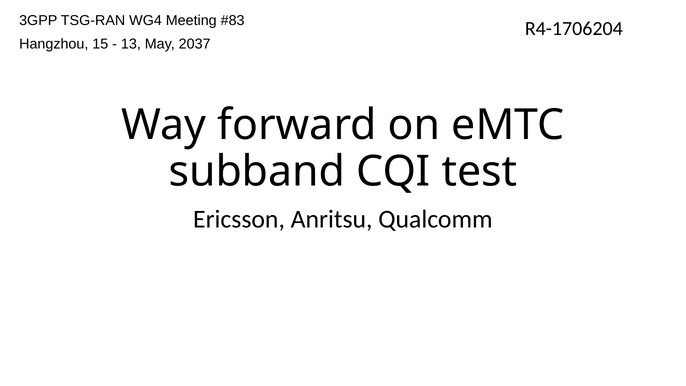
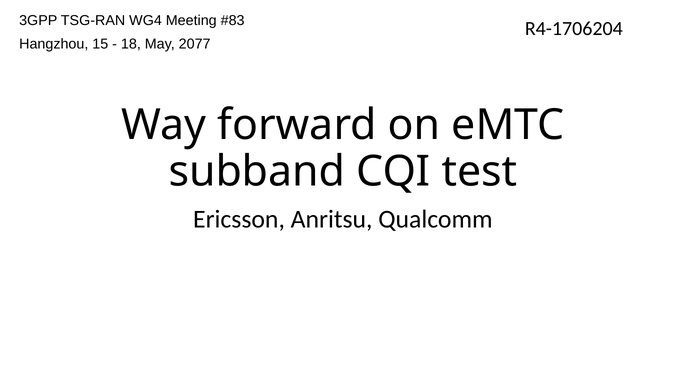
13: 13 -> 18
2037: 2037 -> 2077
